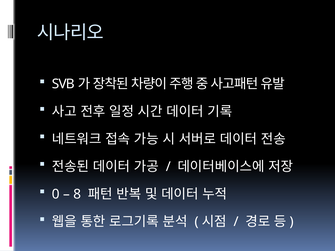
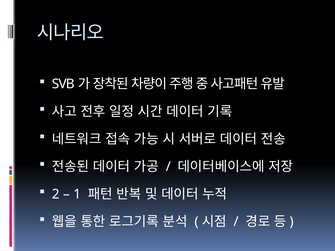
0: 0 -> 2
8: 8 -> 1
